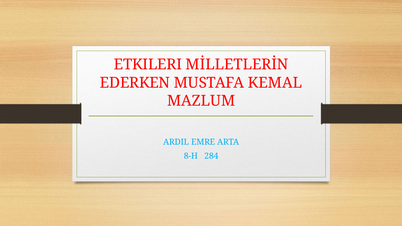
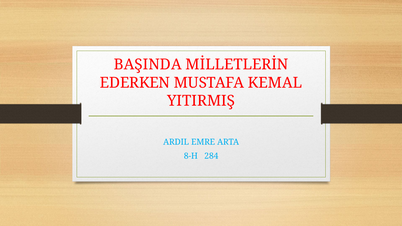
ETKILERI: ETKILERI -> BAŞINDA
MAZLUM: MAZLUM -> YITIRMIŞ
